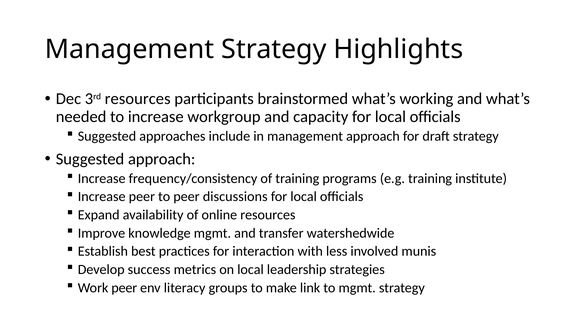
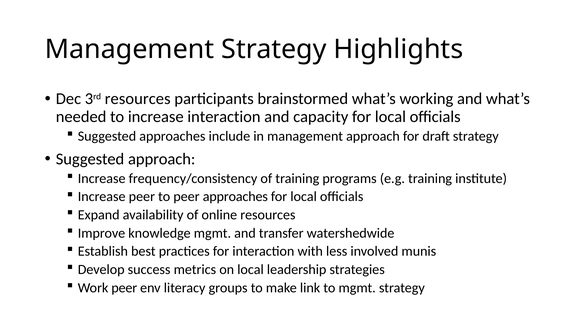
increase workgroup: workgroup -> interaction
peer discussions: discussions -> approaches
